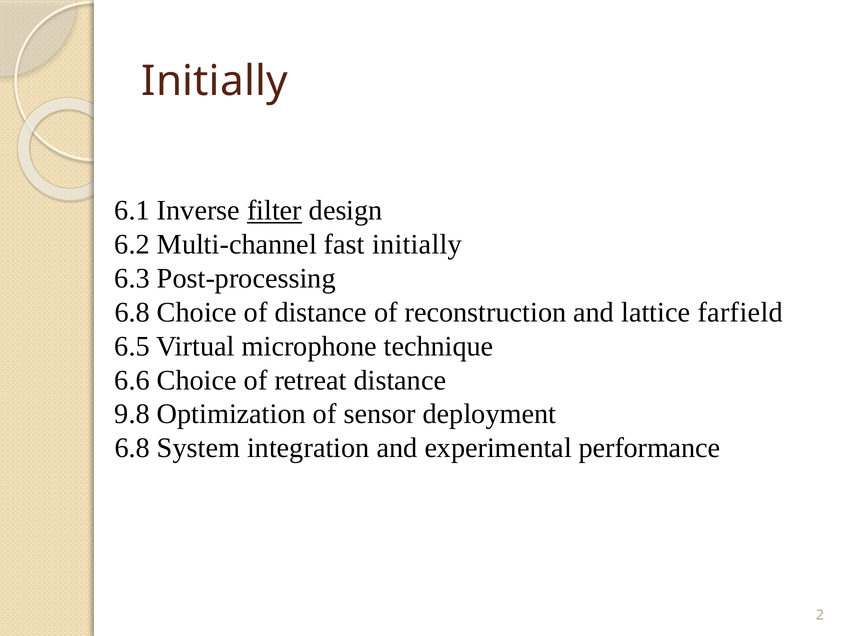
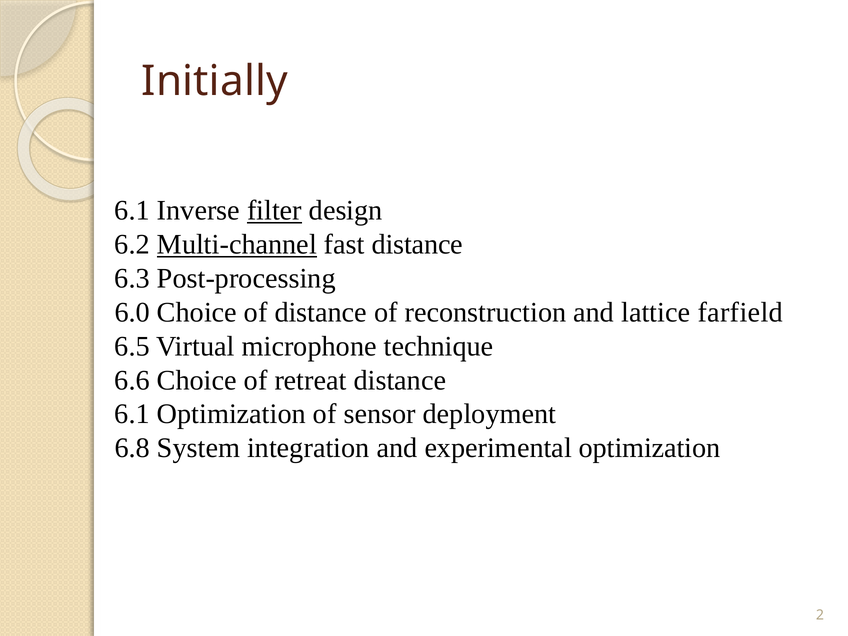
Multi-channel underline: none -> present
fast initially: initially -> distance
6.8 at (132, 312): 6.8 -> 6.0
9.8 at (132, 414): 9.8 -> 6.1
experimental performance: performance -> optimization
